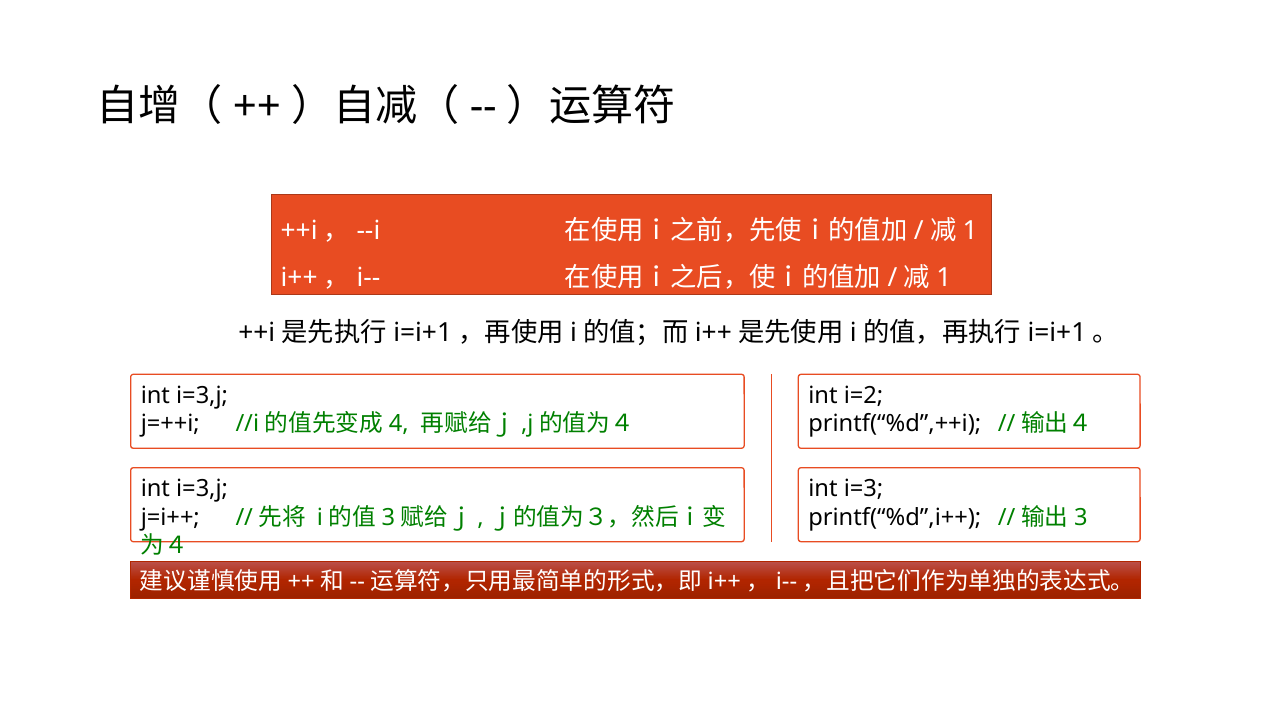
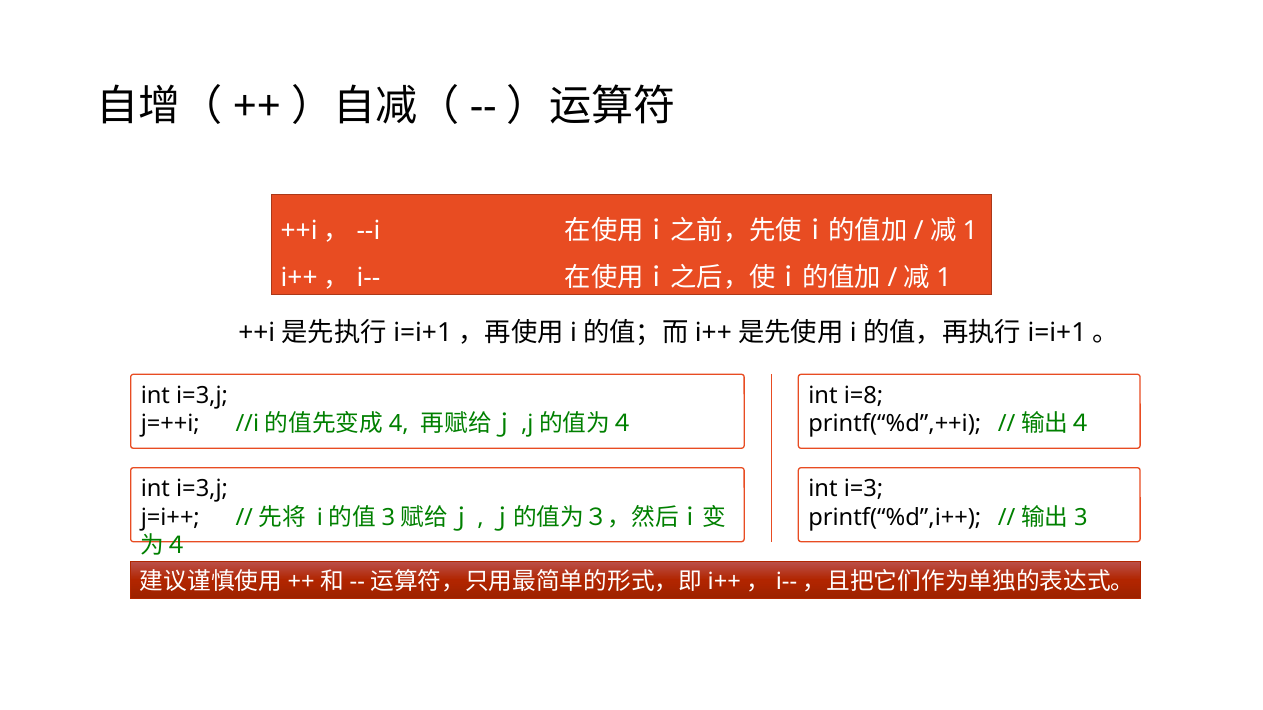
i=2: i=2 -> i=8
